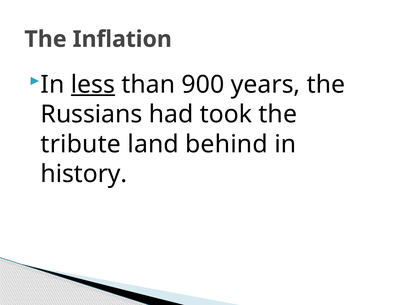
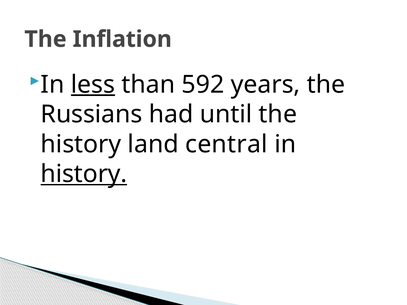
900: 900 -> 592
took: took -> until
tribute at (81, 144): tribute -> history
behind: behind -> central
history at (84, 174) underline: none -> present
